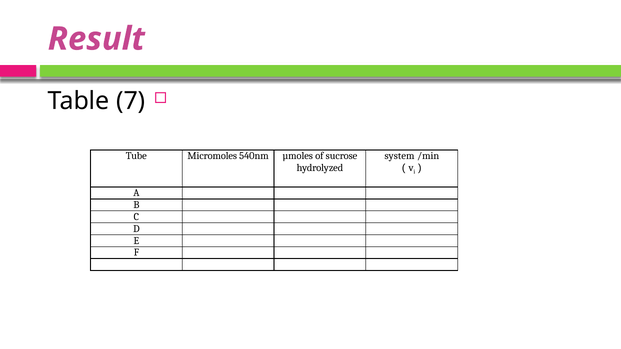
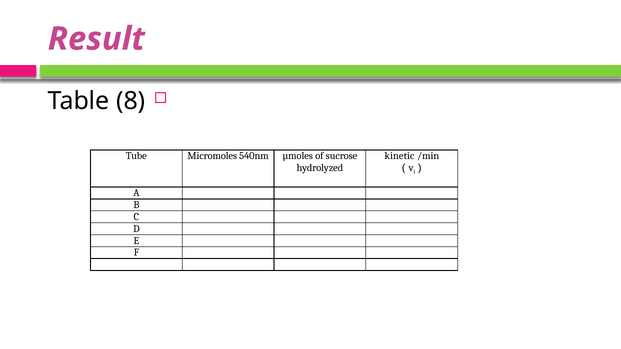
7: 7 -> 8
system: system -> kinetic
